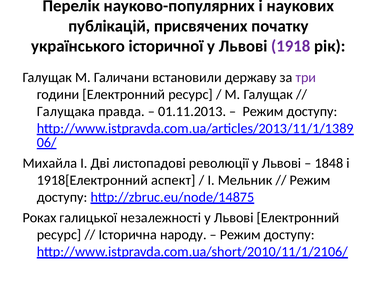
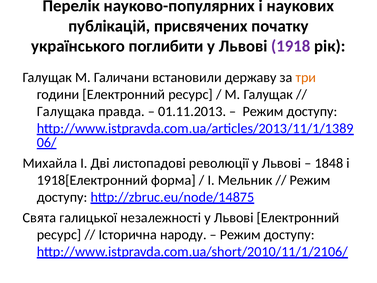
історичної: історичної -> поглибити
три colour: purple -> orange
аспект: аспект -> форма
Роках: Роках -> Свята
